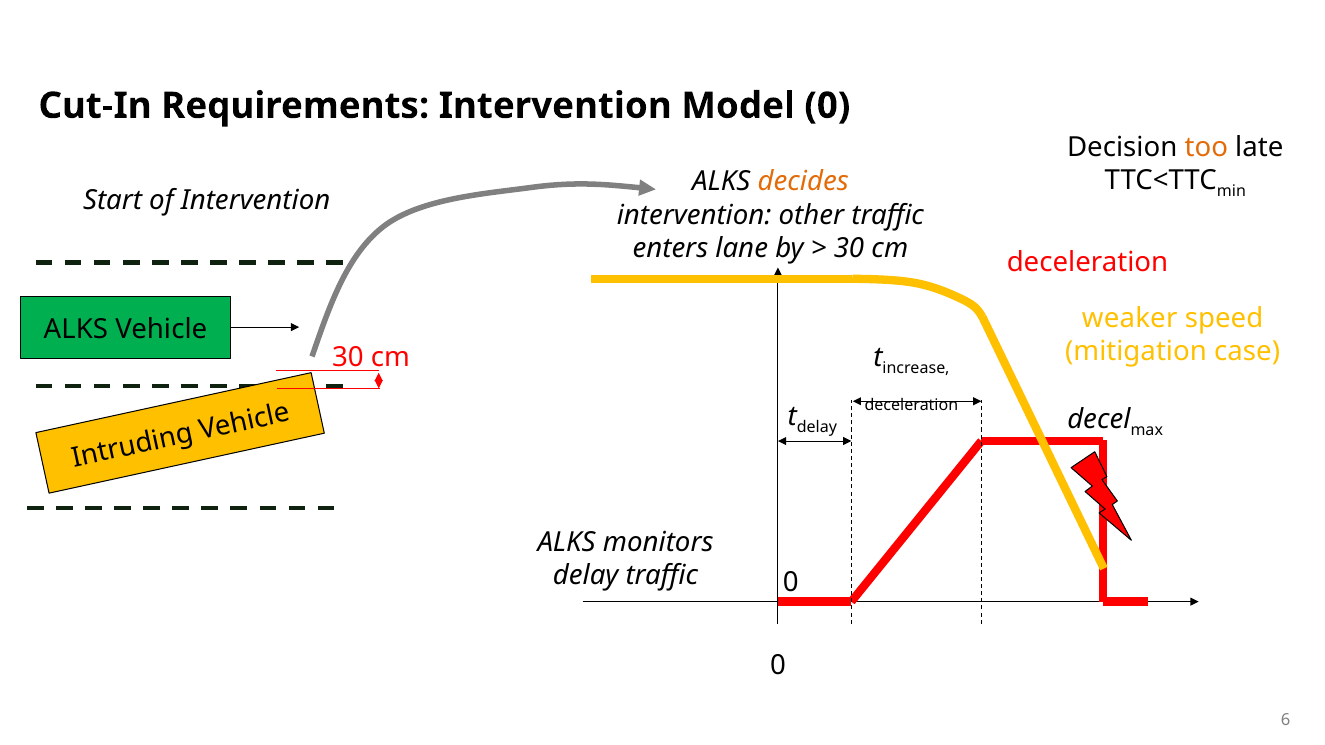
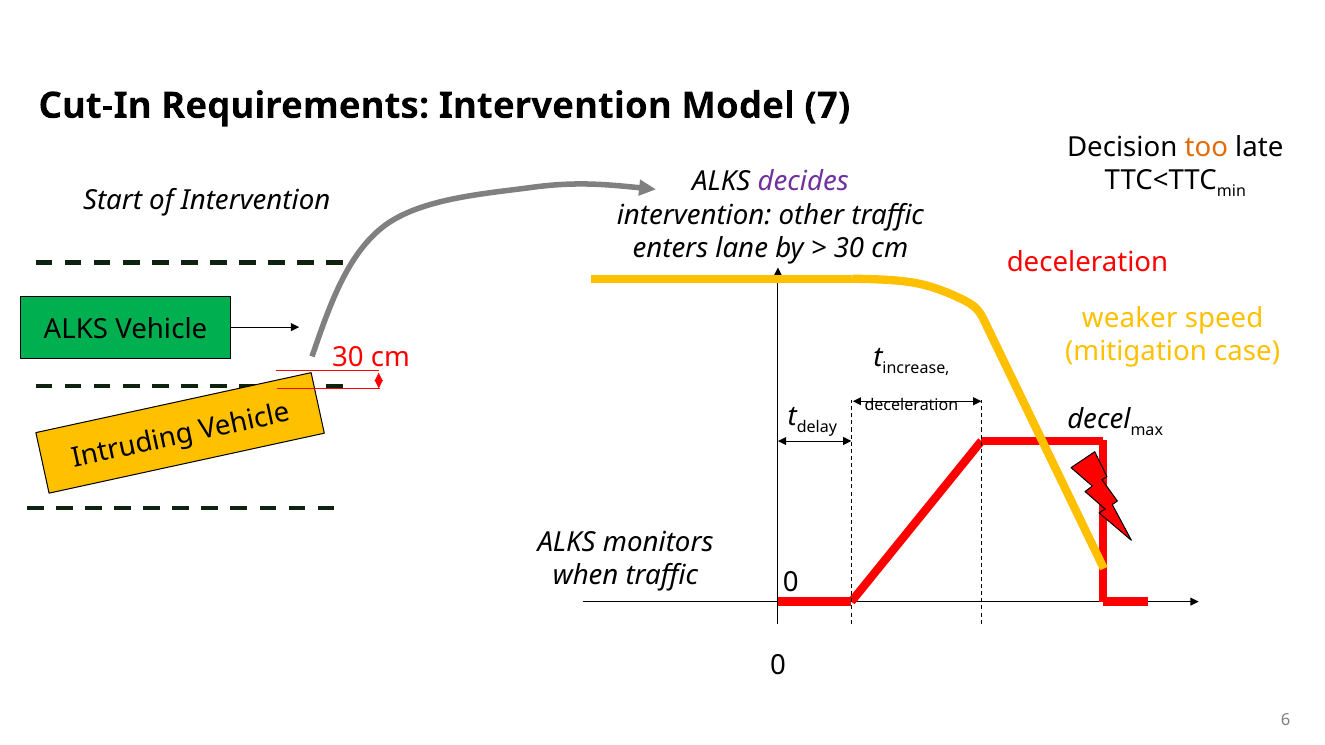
Model 0: 0 -> 7
decides colour: orange -> purple
delay at (586, 575): delay -> when
